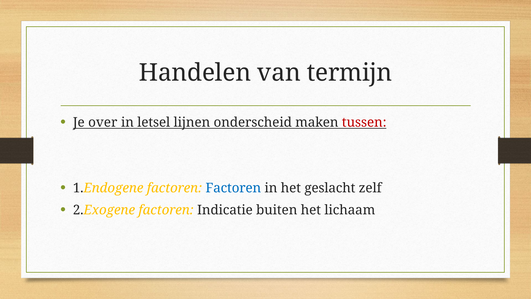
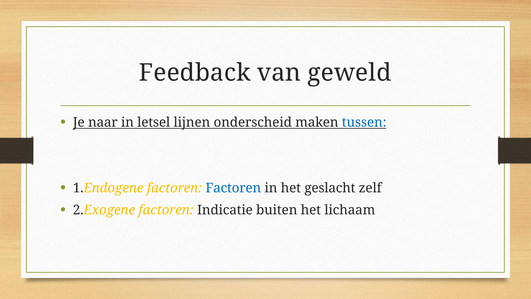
Handelen: Handelen -> Feedback
termijn: termijn -> geweld
over: over -> naar
tussen colour: red -> blue
